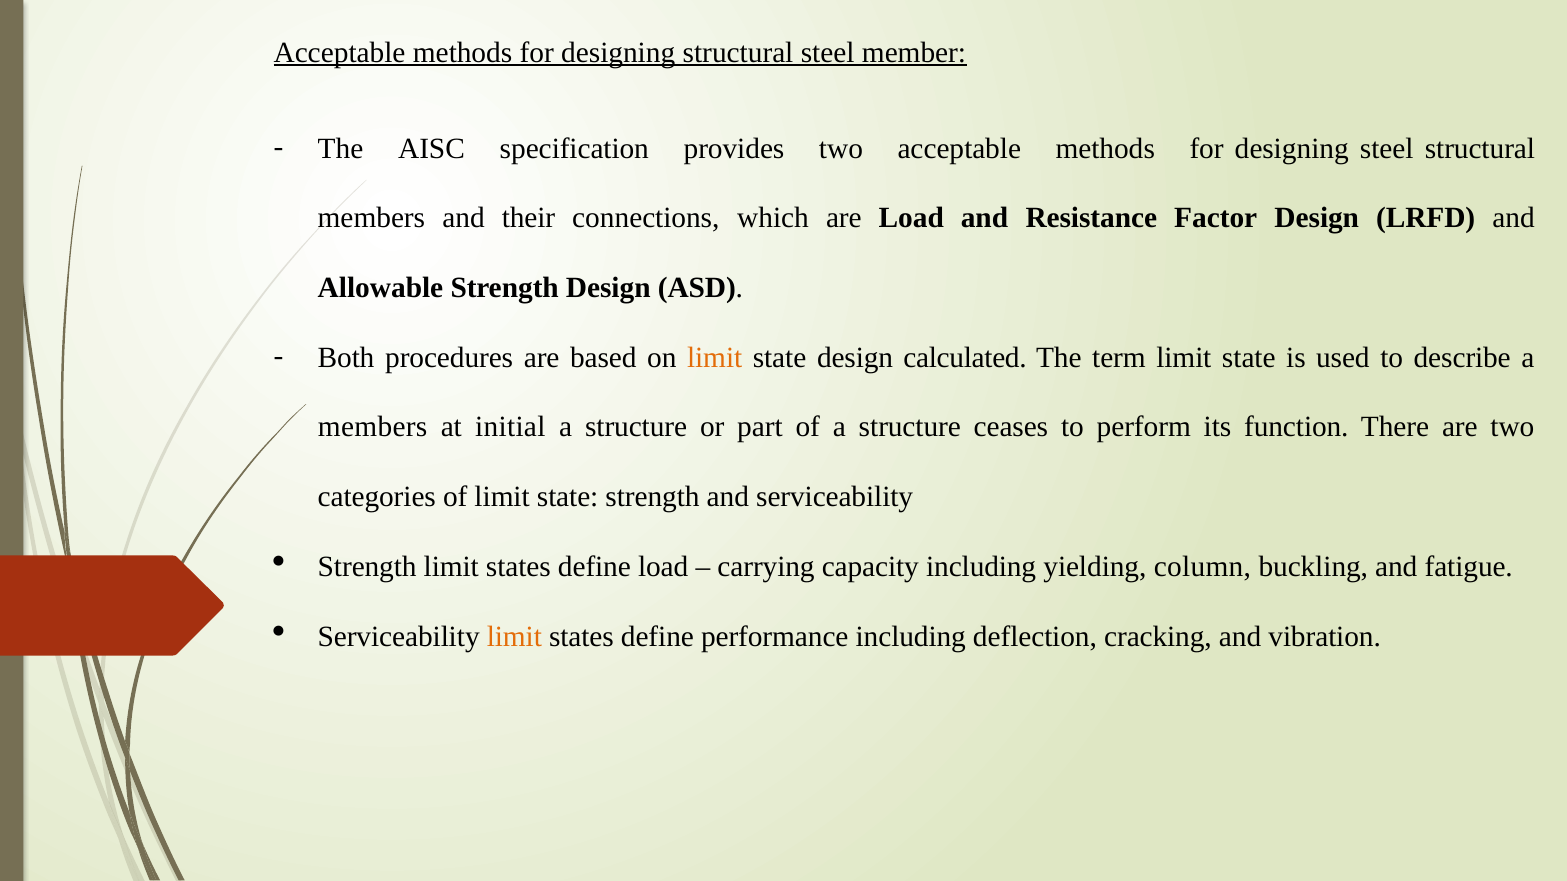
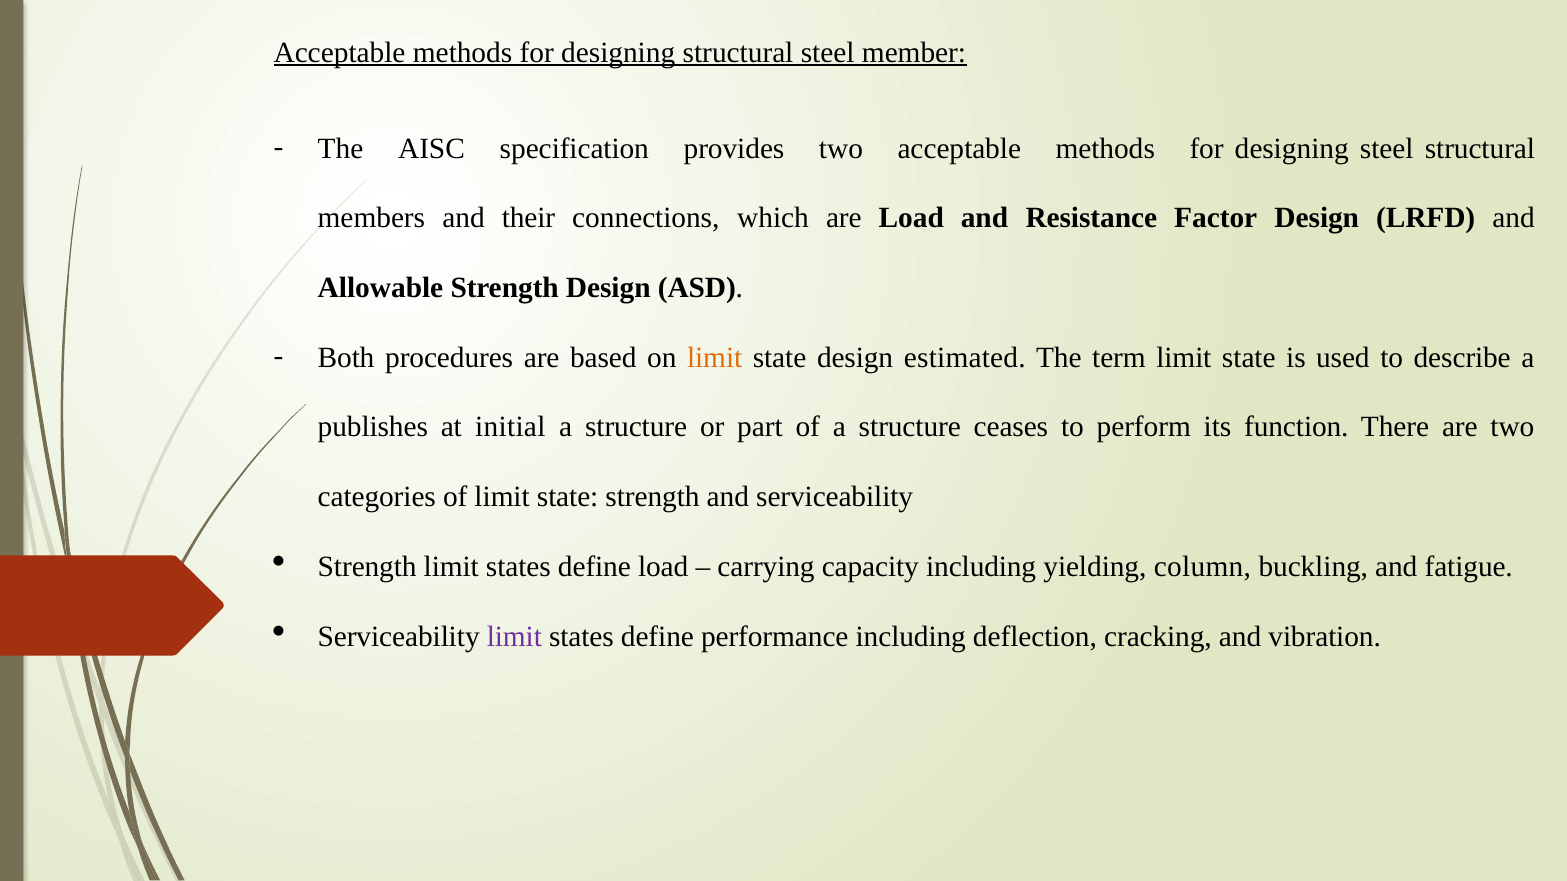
calculated: calculated -> estimated
members at (373, 427): members -> publishes
limit at (514, 637) colour: orange -> purple
